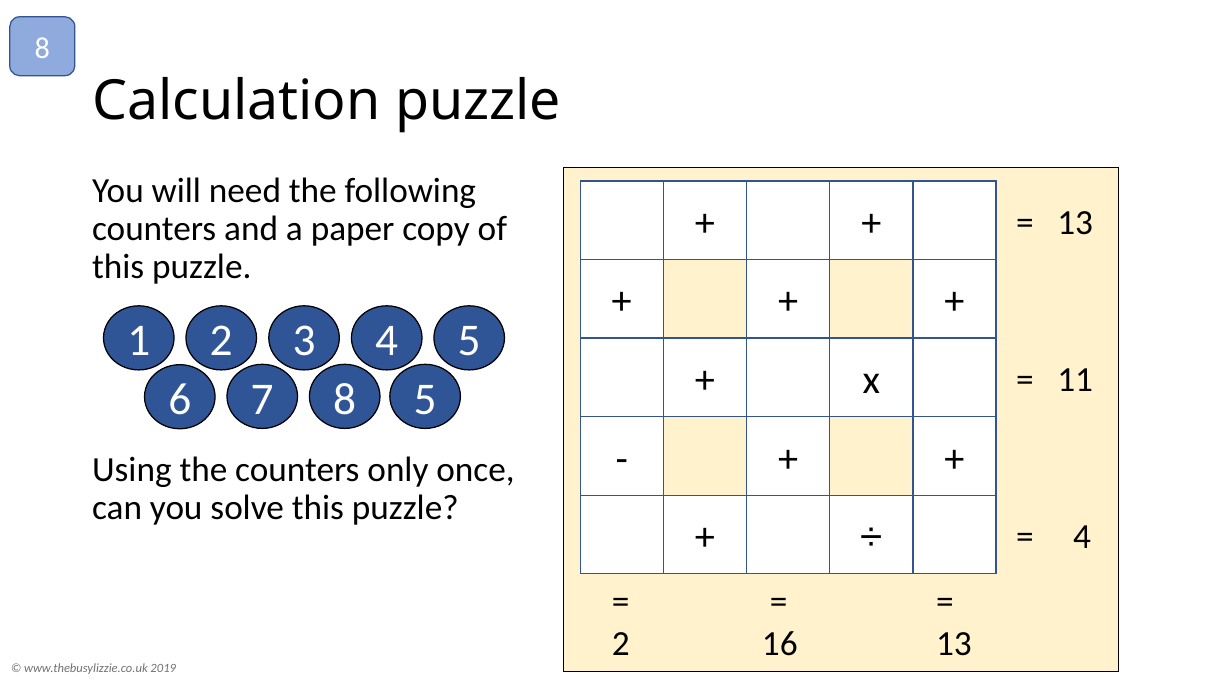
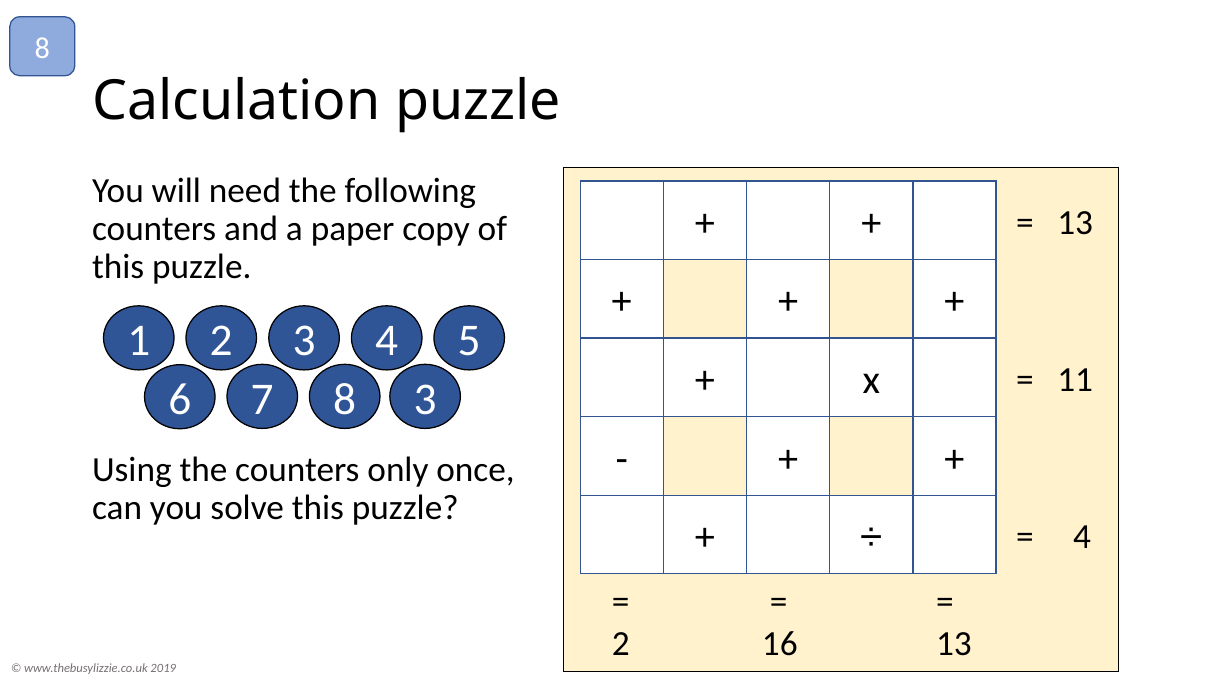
8 5: 5 -> 3
